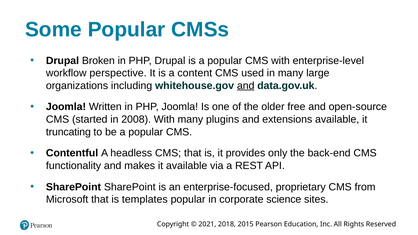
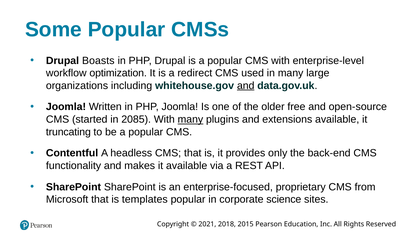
Broken: Broken -> Boasts
perspective: perspective -> optimization
content: content -> redirect
2008: 2008 -> 2085
many at (190, 119) underline: none -> present
